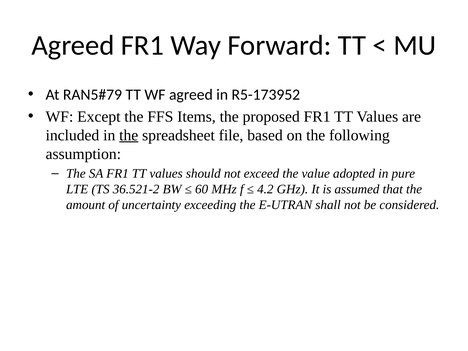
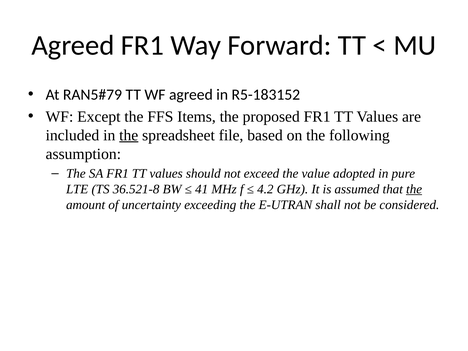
R5-173952: R5-173952 -> R5-183152
36.521-2: 36.521-2 -> 36.521-8
60: 60 -> 41
the at (414, 189) underline: none -> present
